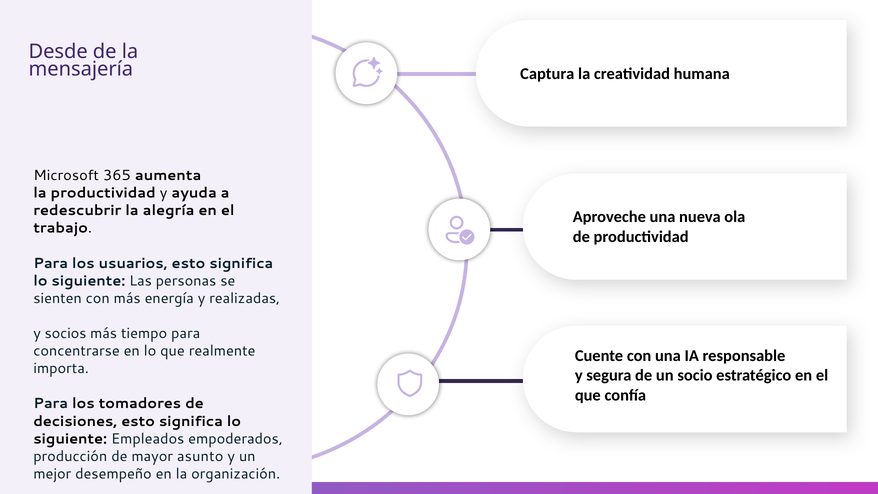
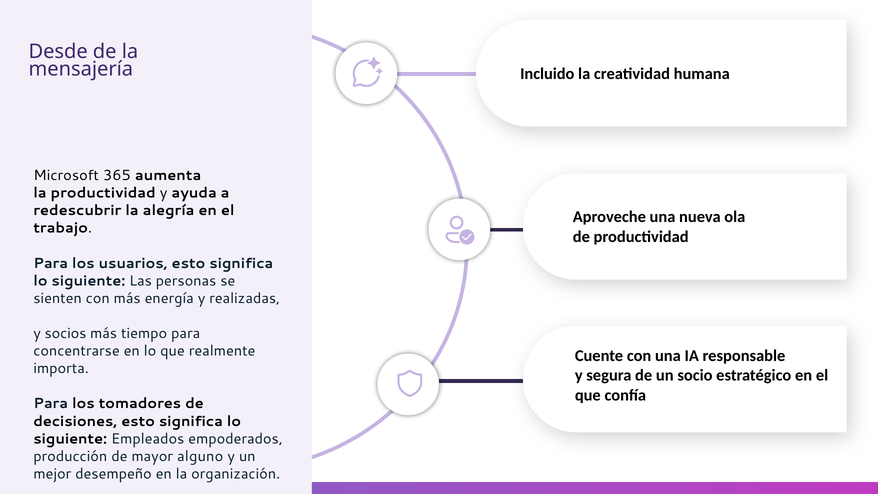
Captura: Captura -> Incluido
asunto: asunto -> alguno
